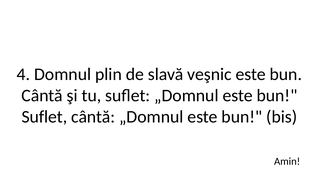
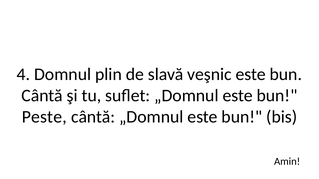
Suflet at (44, 117): Suflet -> Peste
